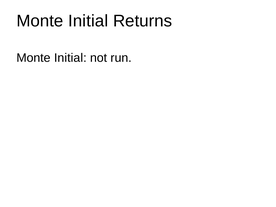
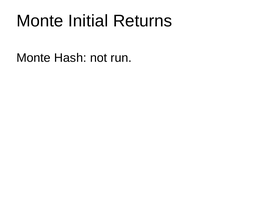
Initial at (70, 58): Initial -> Hash
